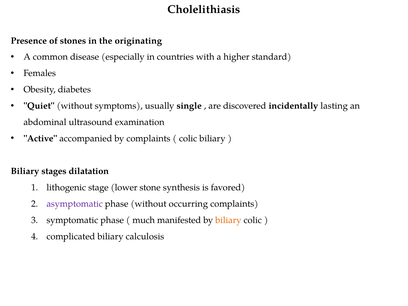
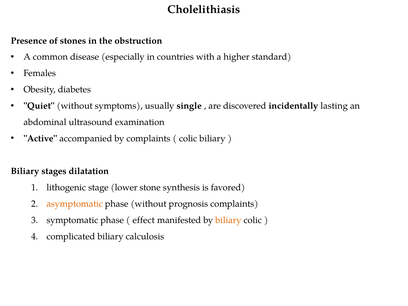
originating: originating -> obstruction
asymptomatic colour: purple -> orange
occurring: occurring -> prognosis
much: much -> effect
